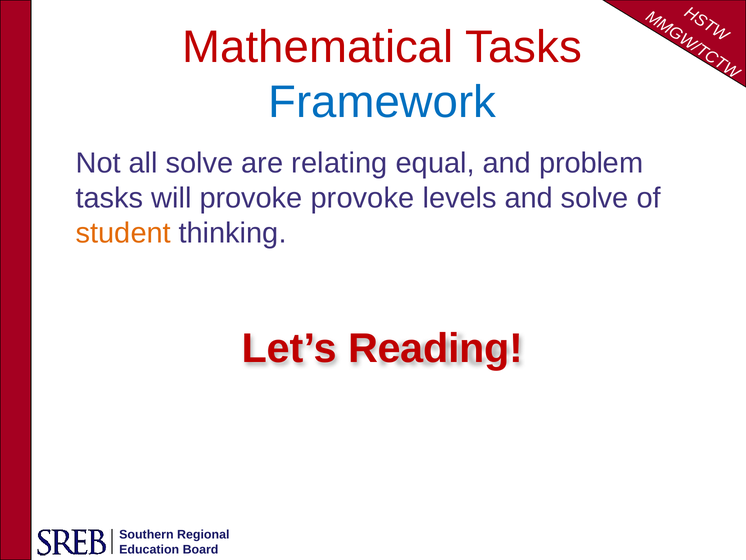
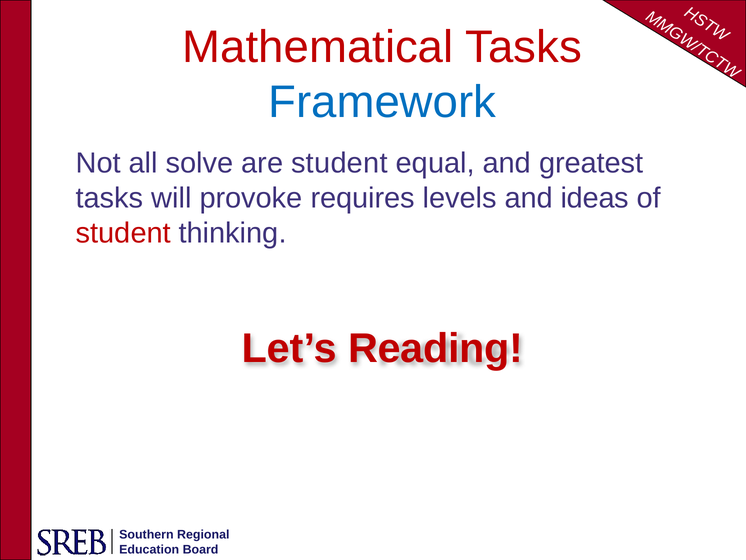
are relating: relating -> student
problem: problem -> greatest
provoke provoke: provoke -> requires
and solve: solve -> ideas
student at (123, 233) colour: orange -> red
